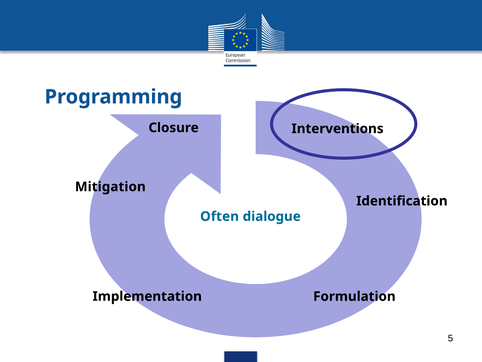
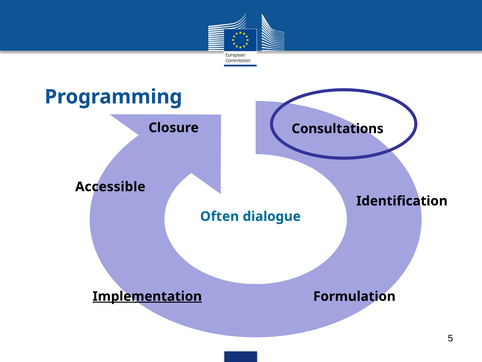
Interventions: Interventions -> Consultations
Mitigation: Mitigation -> Accessible
Implementation underline: none -> present
